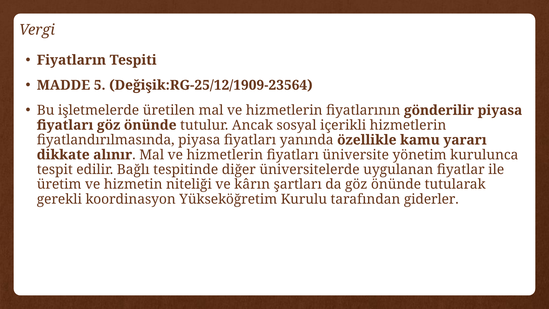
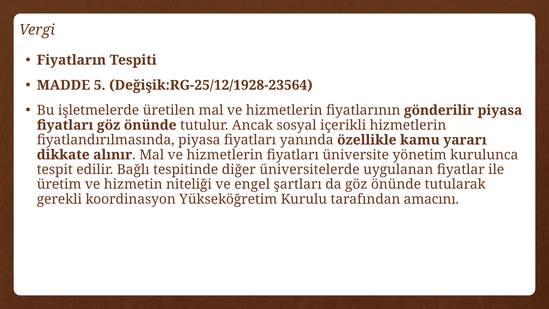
Değişik:RG-25/12/1909-23564: Değişik:RG-25/12/1909-23564 -> Değişik:RG-25/12/1928-23564
kârın: kârın -> engel
giderler: giderler -> amacını
